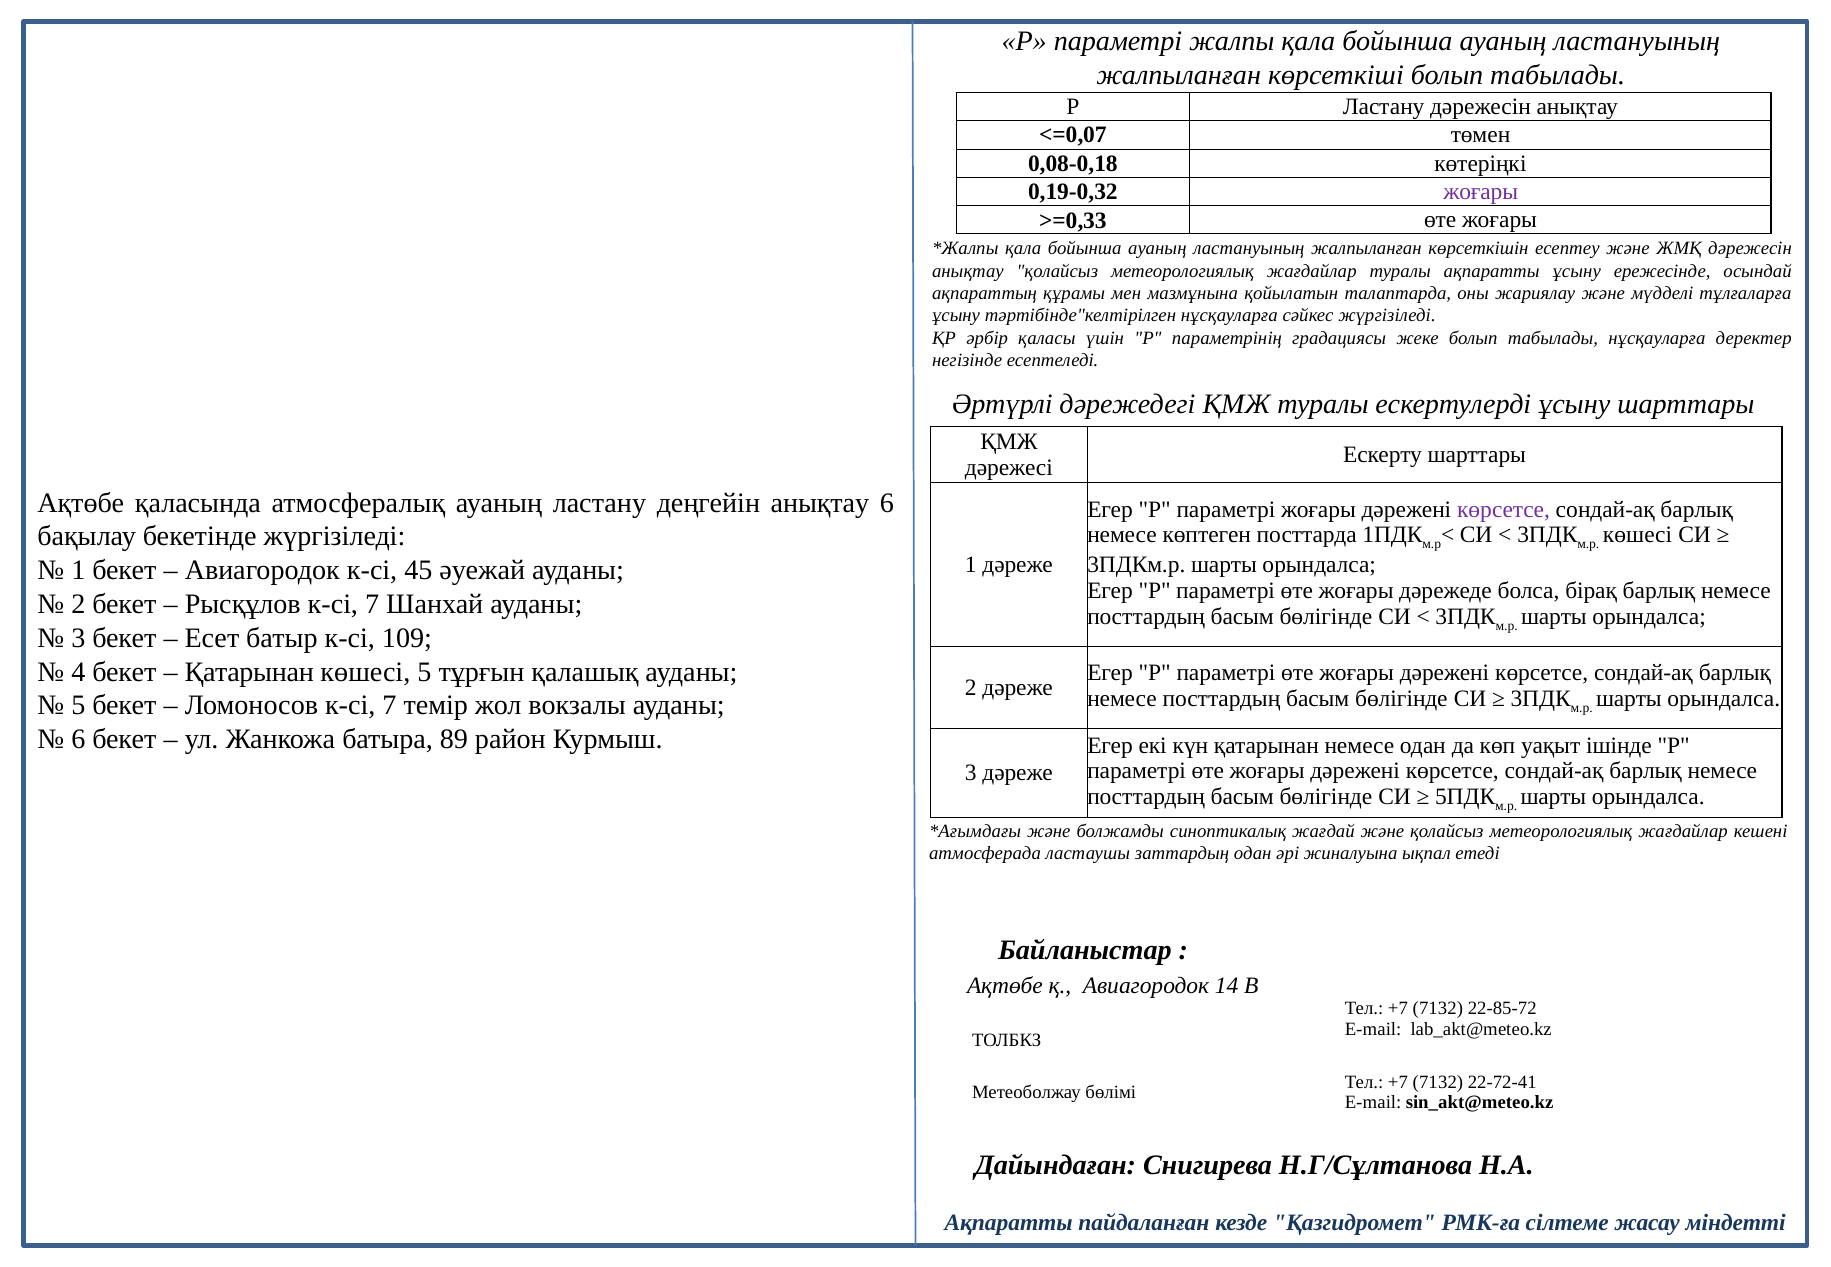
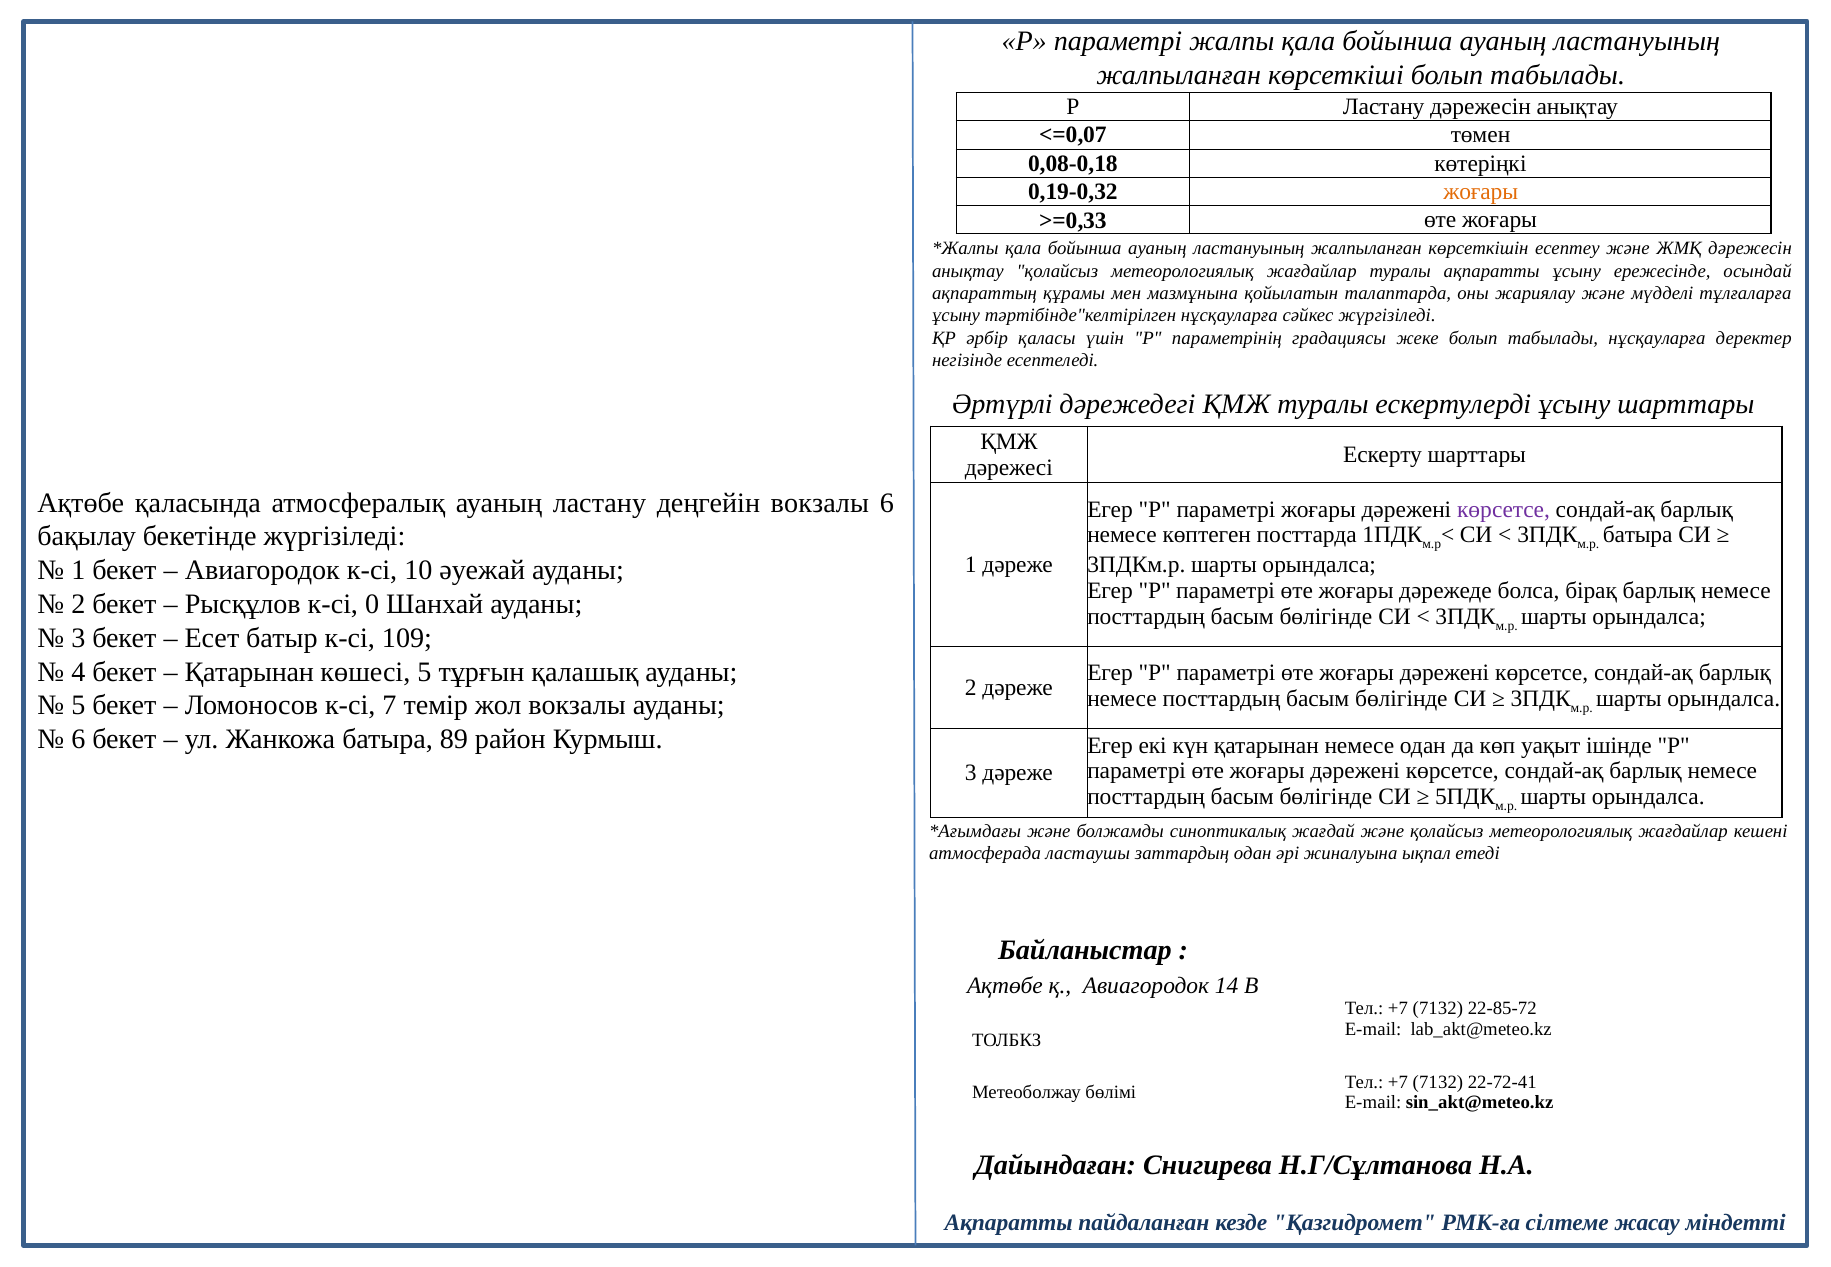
жоғары at (1481, 192) colour: purple -> orange
деңгейін анықтау: анықтау -> вокзалы
көшесі at (1637, 535): көшесі -> батыра
45: 45 -> 10
Рысқұлов к-сі 7: 7 -> 0
